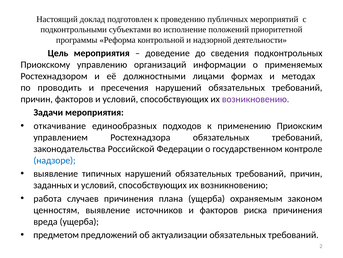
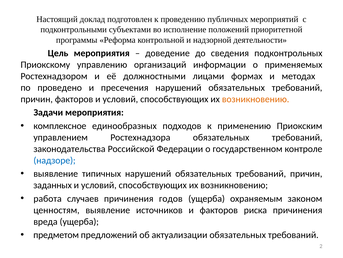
проводить: проводить -> проведено
возникновению at (256, 99) colour: purple -> orange
откачивание: откачивание -> комплексное
плана: плана -> годов
